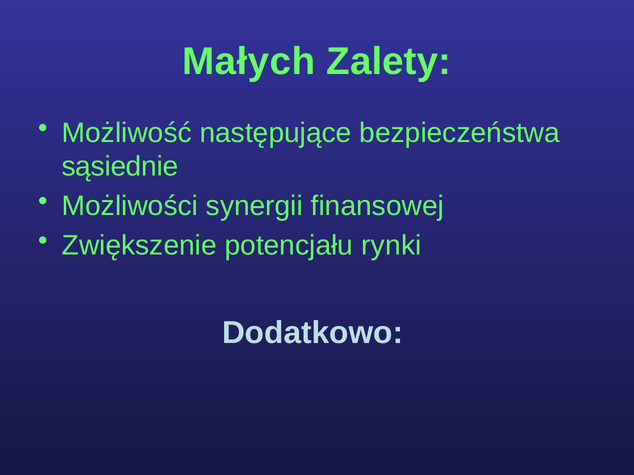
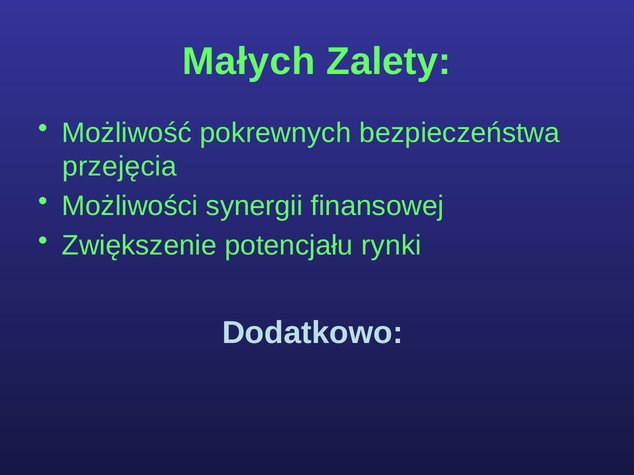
następujące: następujące -> pokrewnych
sąsiednie: sąsiednie -> przejęcia
